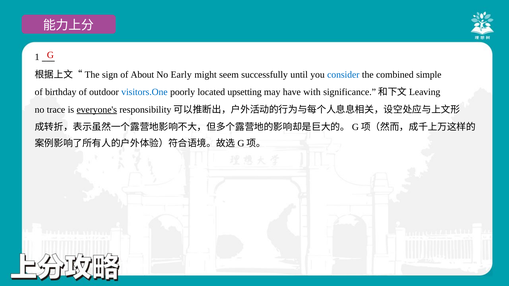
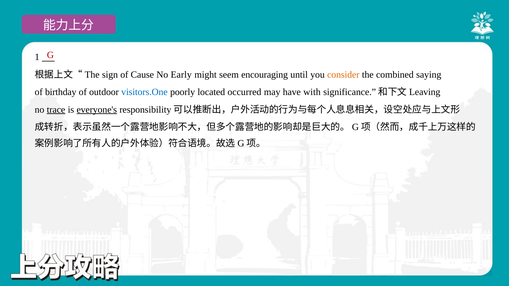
About: About -> Cause
successfully: successfully -> encouraging
consider colour: blue -> orange
simple: simple -> saying
upsetting: upsetting -> occurred
trace underline: none -> present
